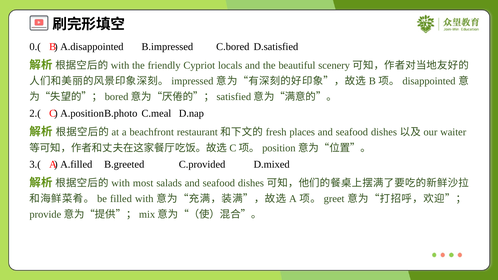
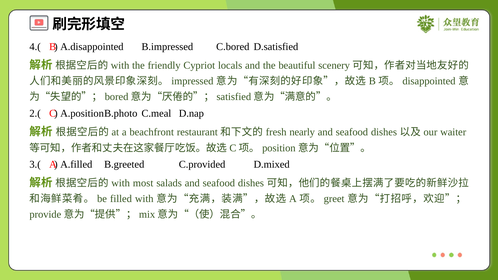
0.(: 0.( -> 4.(
places: places -> nearly
